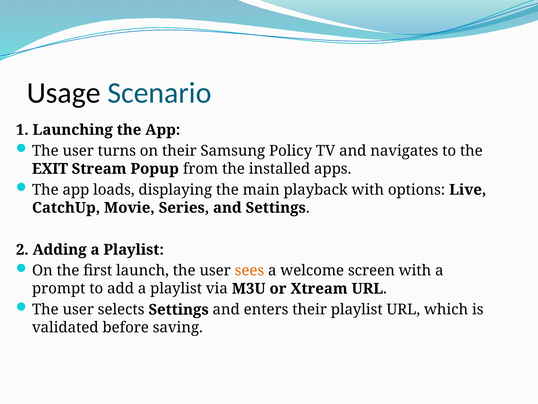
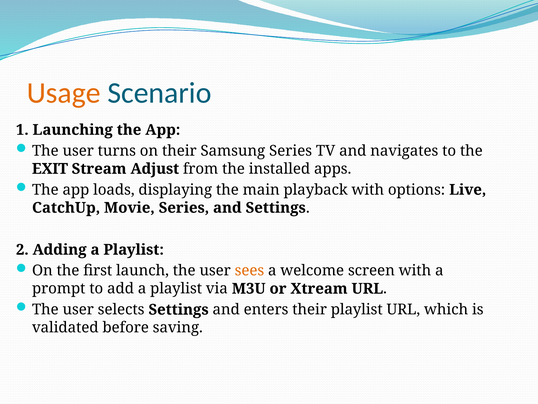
Usage colour: black -> orange
Samsung Policy: Policy -> Series
Popup: Popup -> Adjust
